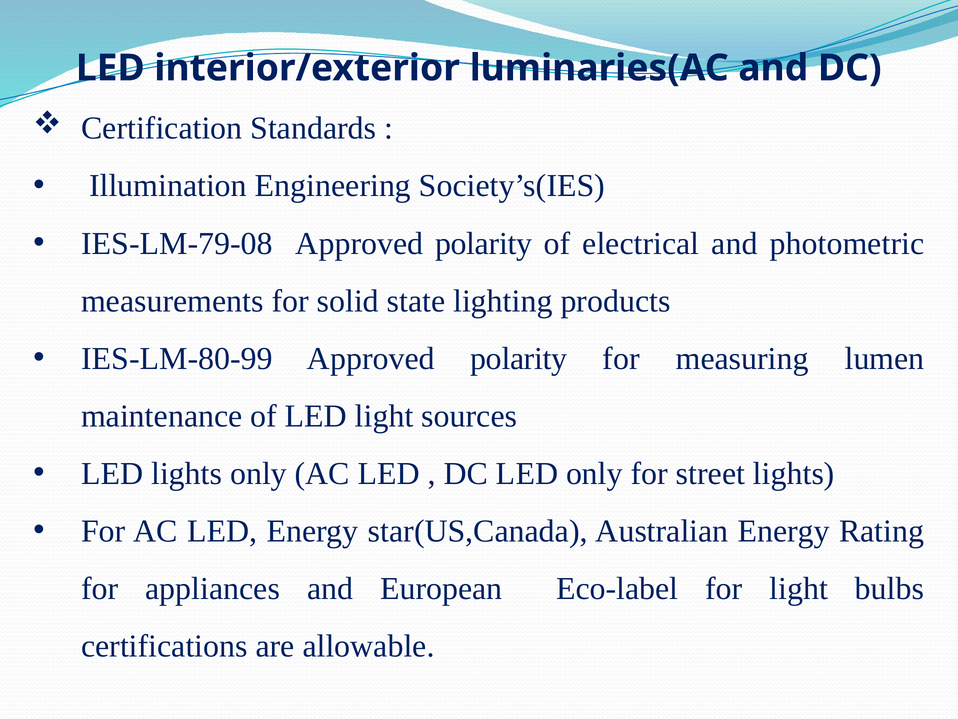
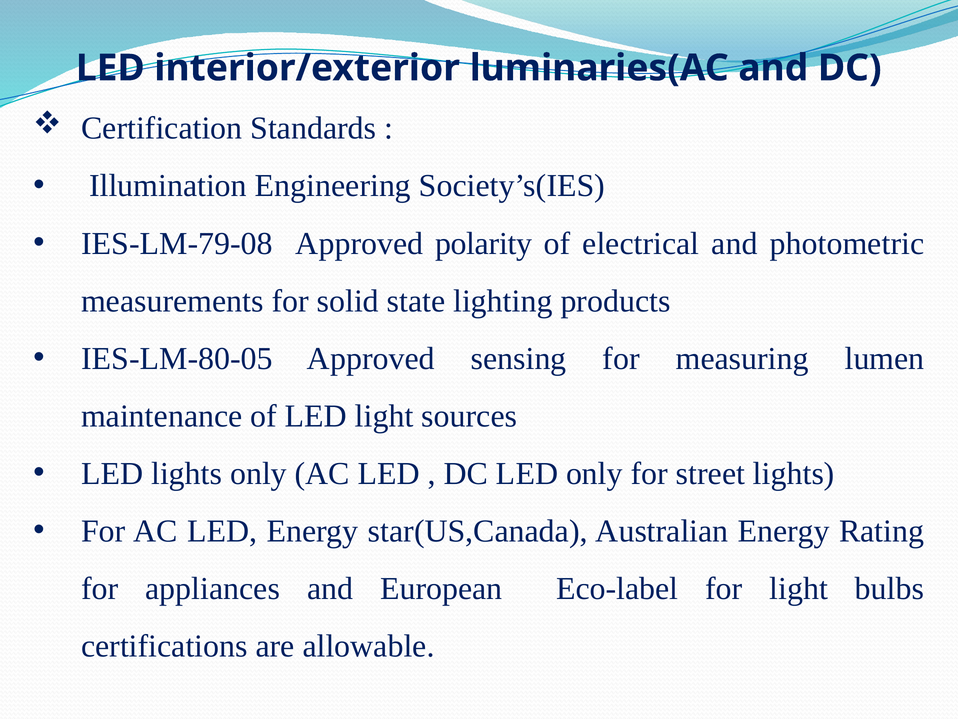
IES-LM-80-99: IES-LM-80-99 -> IES-LM-80-05
polarity at (519, 358): polarity -> sensing
